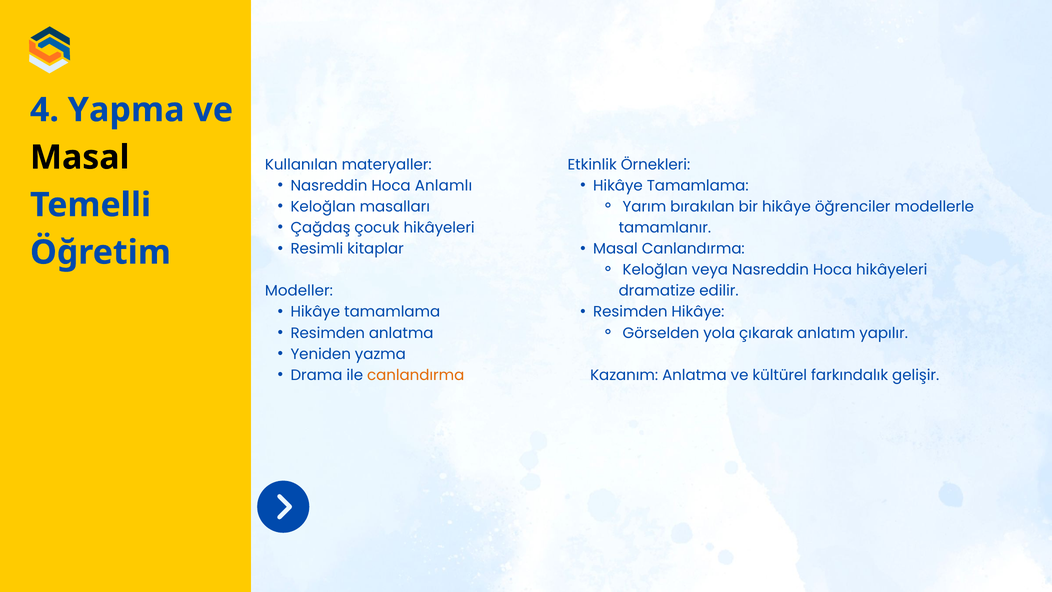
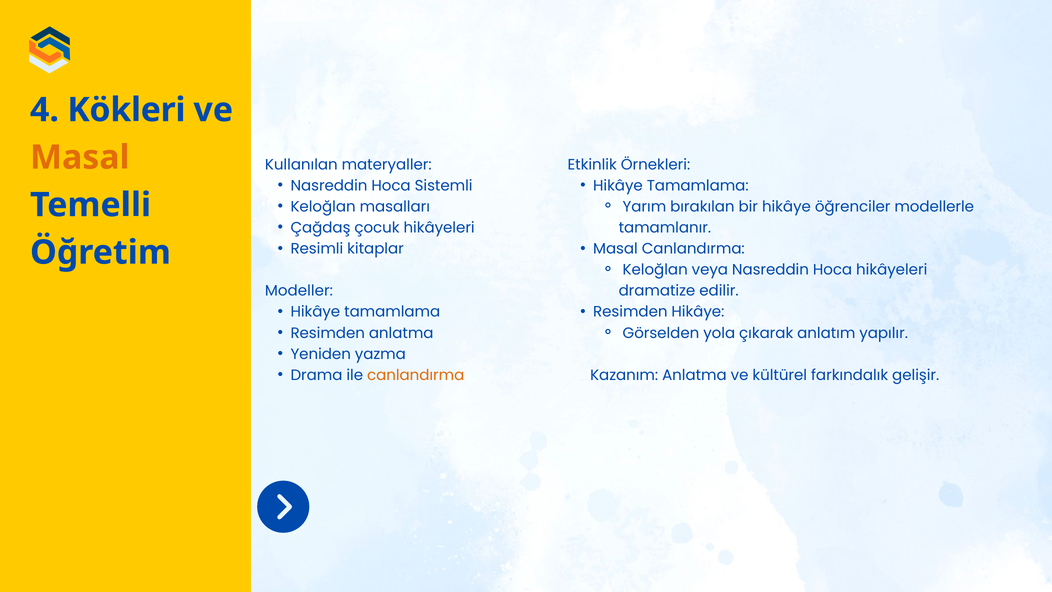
Yapma: Yapma -> Kökleri
Masal at (80, 157) colour: black -> orange
Anlamlı: Anlamlı -> Sistemli
